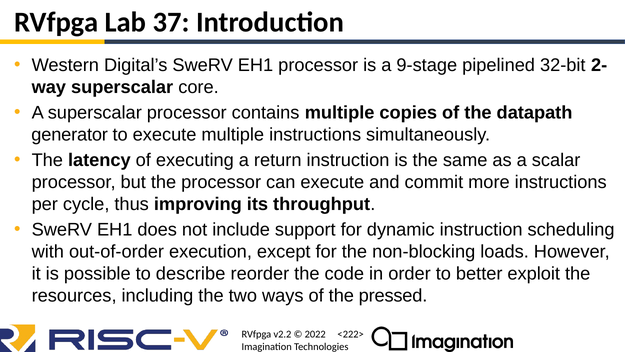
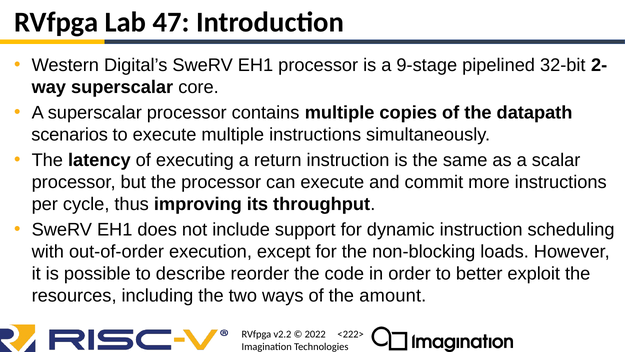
37: 37 -> 47
generator: generator -> scenarios
pressed: pressed -> amount
